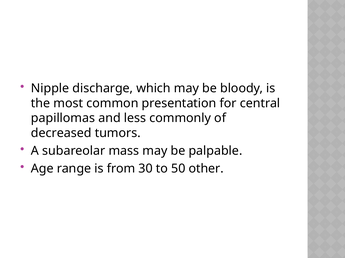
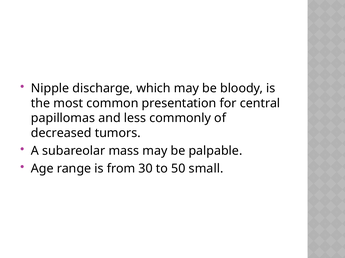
other: other -> small
